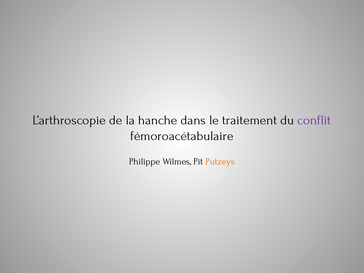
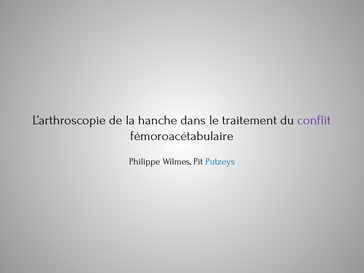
Putzeys colour: orange -> blue
